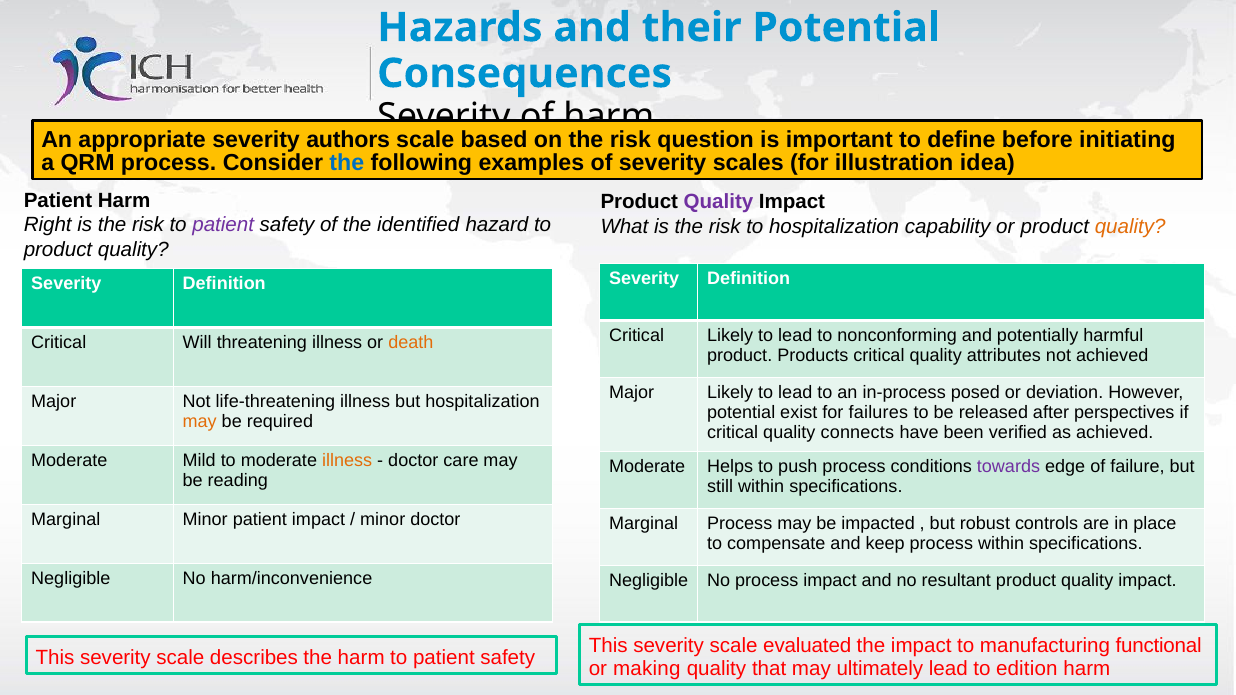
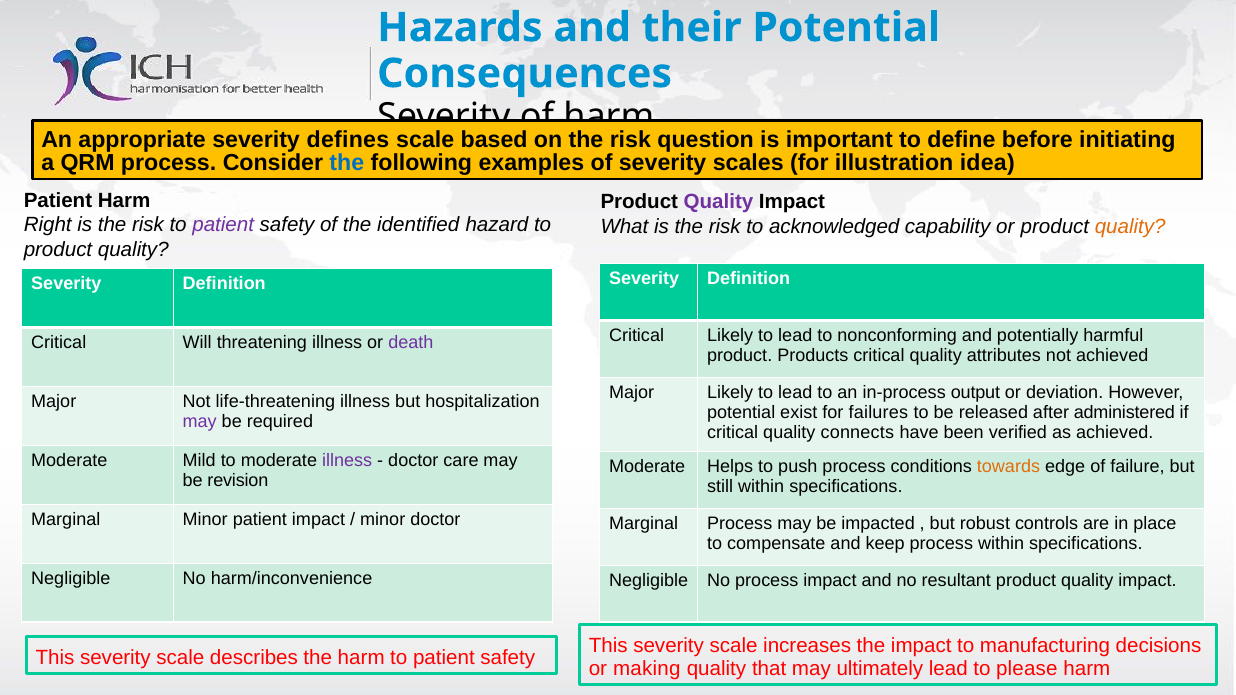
authors: authors -> defines
to hospitalization: hospitalization -> acknowledged
death colour: orange -> purple
posed: posed -> output
perspectives: perspectives -> administered
may at (200, 422) colour: orange -> purple
illness at (347, 461) colour: orange -> purple
towards colour: purple -> orange
reading: reading -> revision
evaluated: evaluated -> increases
functional: functional -> decisions
edition: edition -> please
